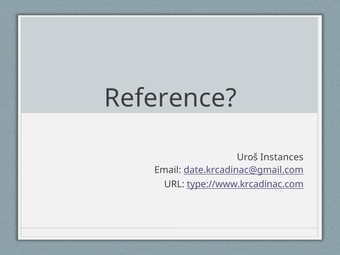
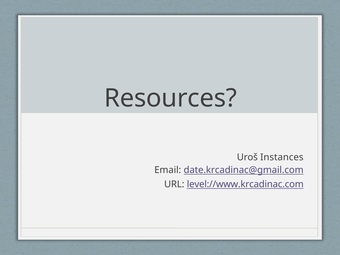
Reference: Reference -> Resources
type://www.krcadinac.com: type://www.krcadinac.com -> level://www.krcadinac.com
